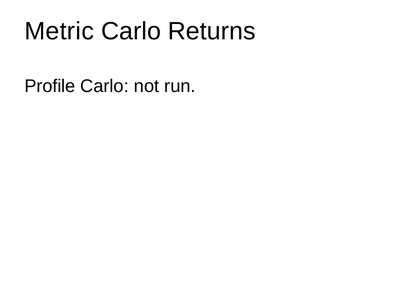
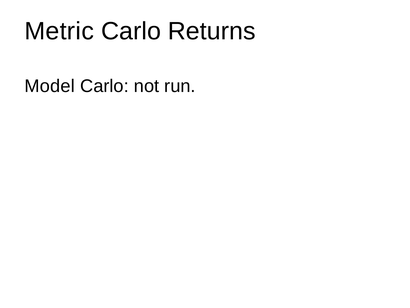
Profile: Profile -> Model
